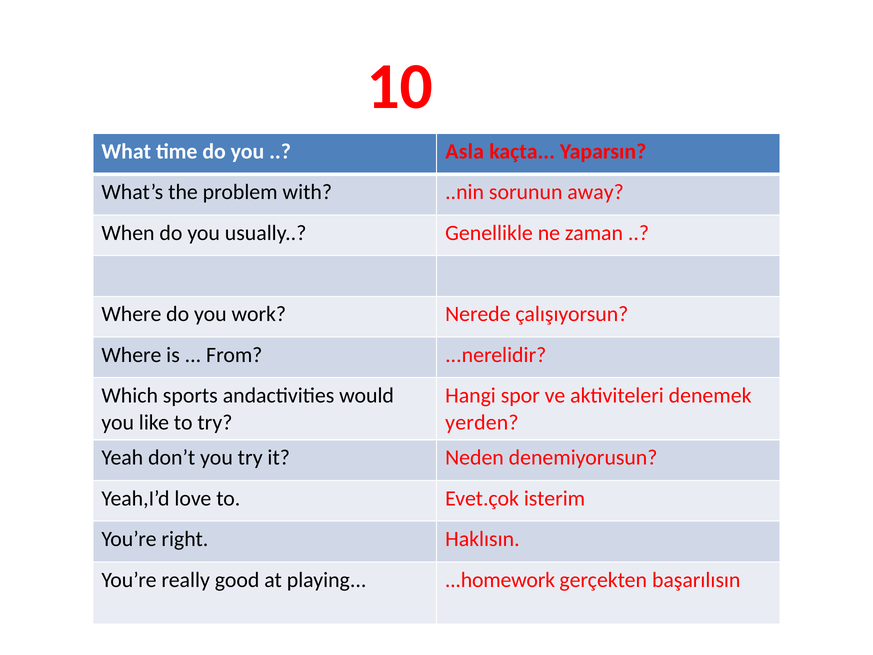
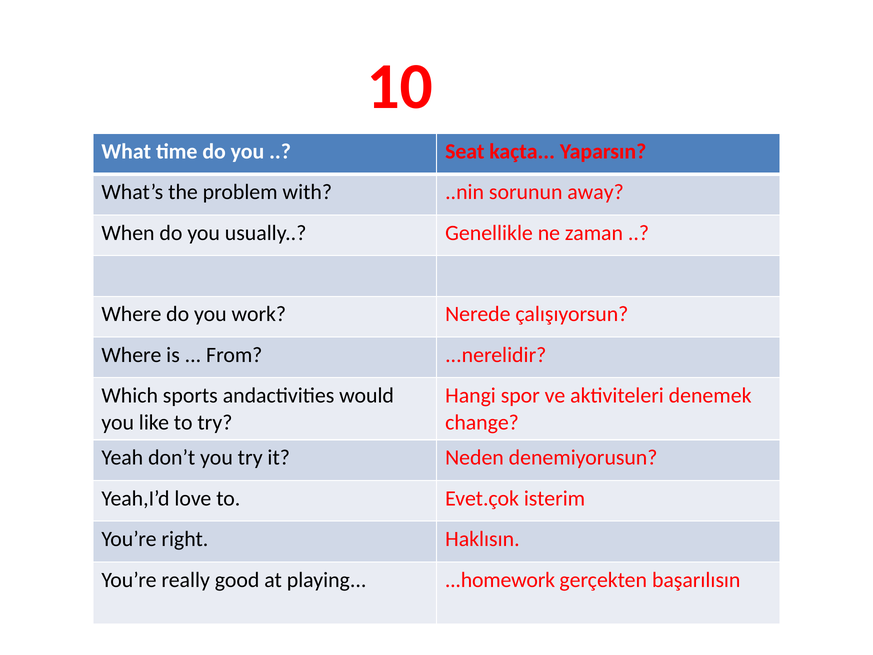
Asla: Asla -> Seat
yerden: yerden -> change
